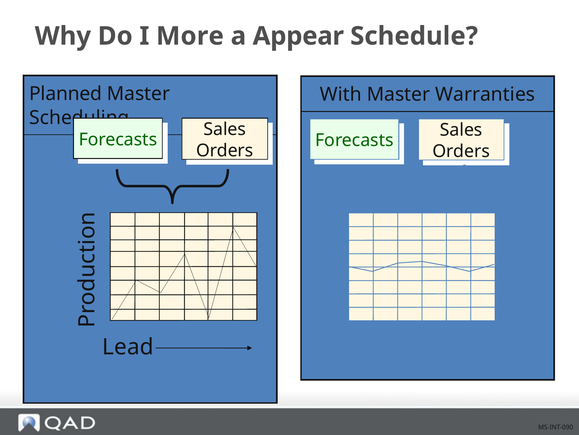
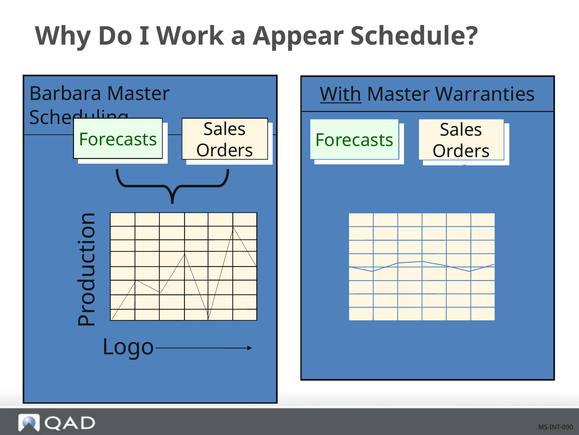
More: More -> Work
Planned: Planned -> Barbara
With underline: none -> present
Lead: Lead -> Logo
